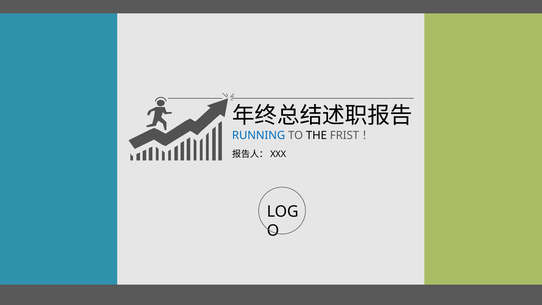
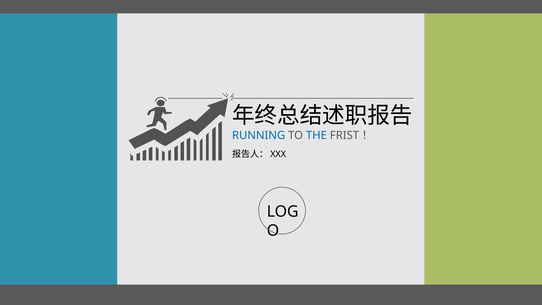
THE colour: black -> blue
